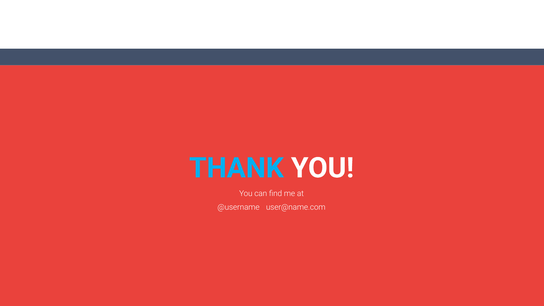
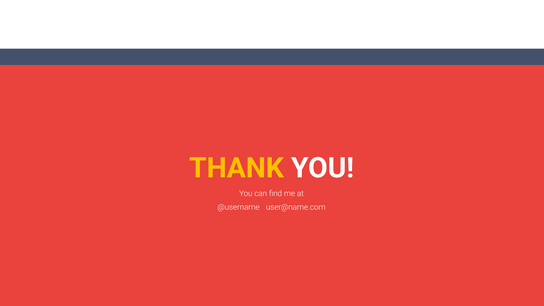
THANK colour: light blue -> yellow
